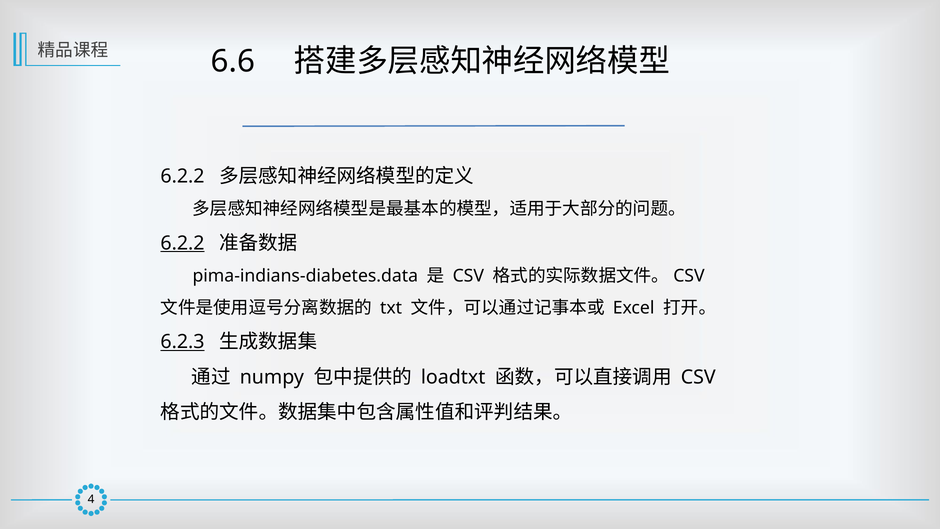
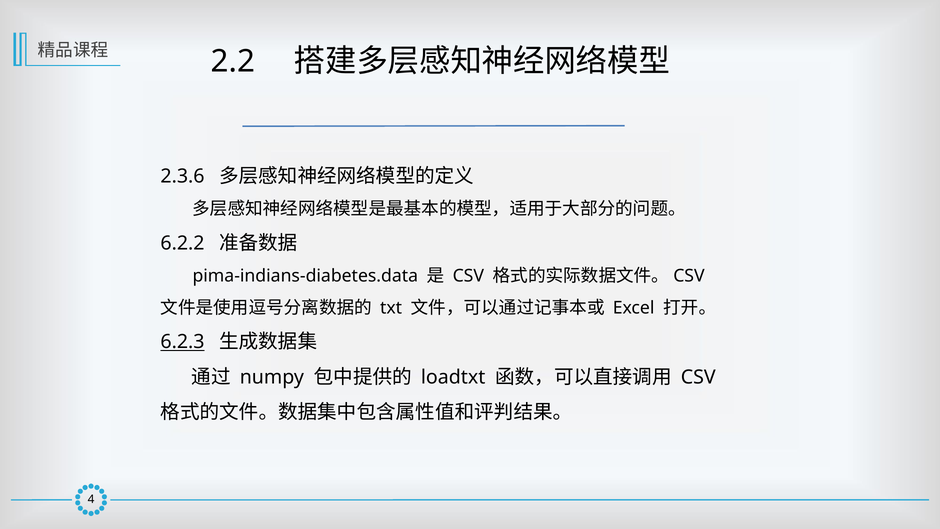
6.6: 6.6 -> 2.2
6.2.2 at (183, 176): 6.2.2 -> 2.3.6
6.2.2 at (183, 243) underline: present -> none
